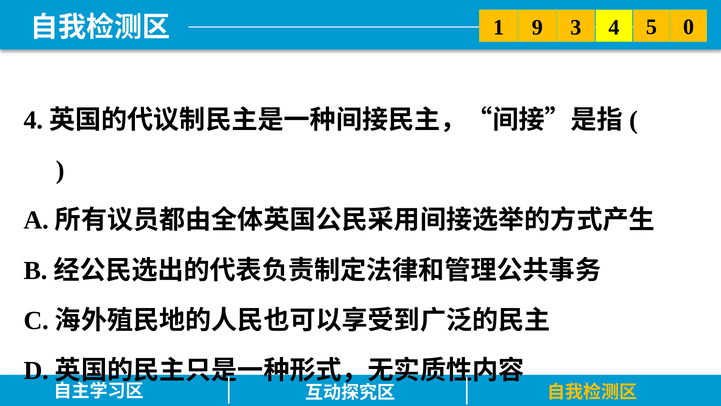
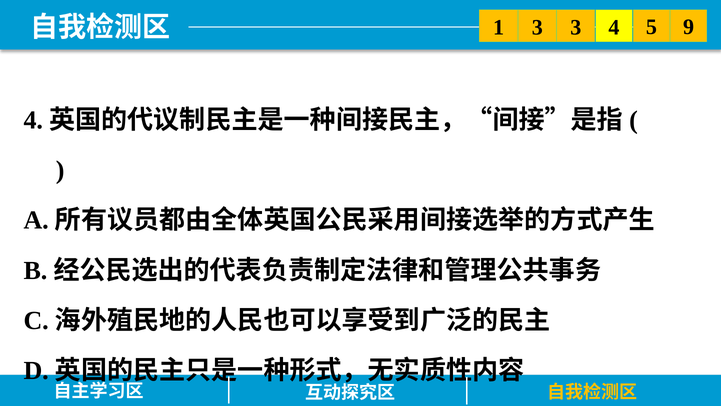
1 9: 9 -> 3
0: 0 -> 9
